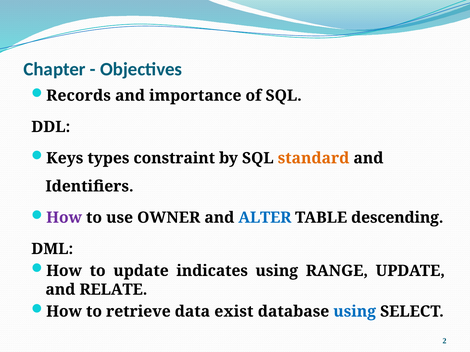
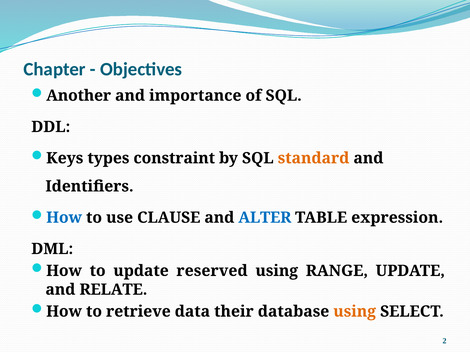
Records: Records -> Another
How at (64, 218) colour: purple -> blue
OWNER: OWNER -> CLAUSE
descending: descending -> expression
indicates: indicates -> reserved
exist: exist -> their
using at (355, 312) colour: blue -> orange
